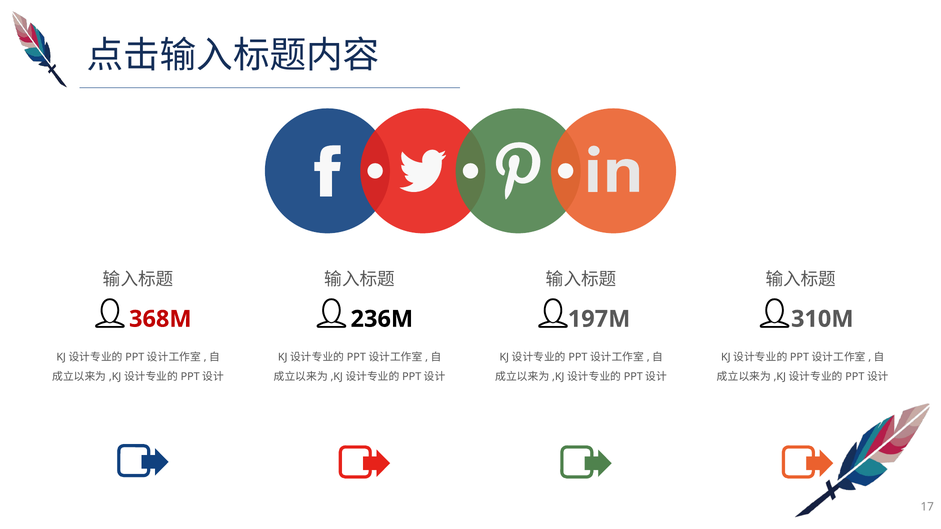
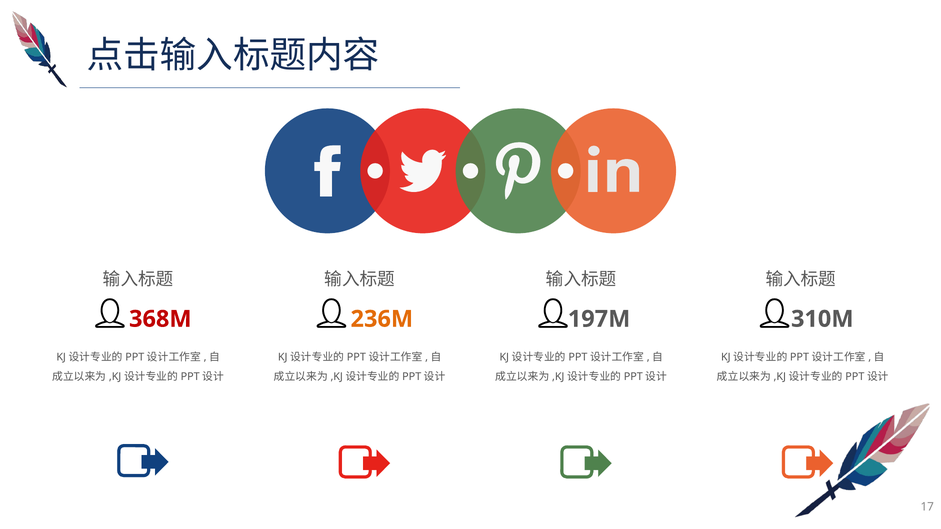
236M colour: black -> orange
